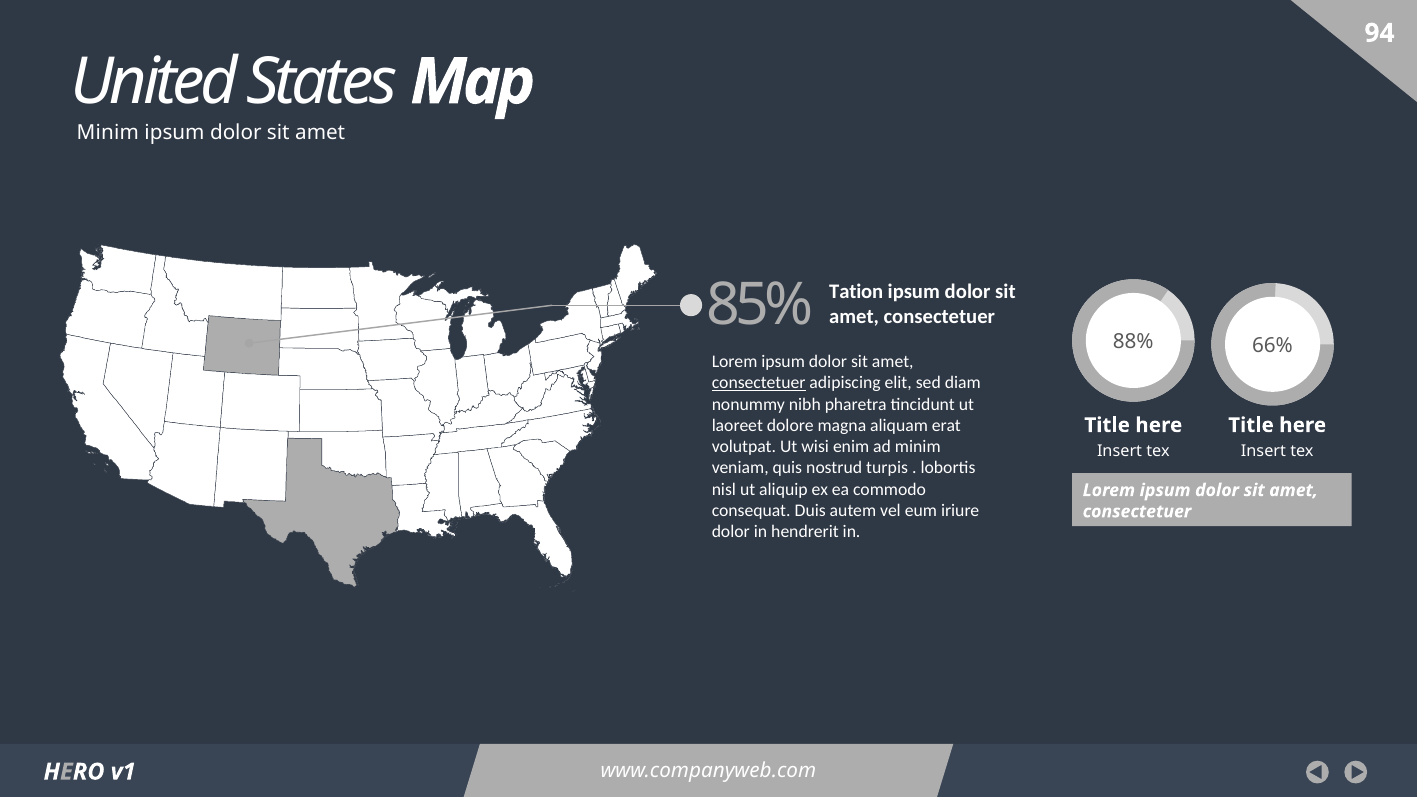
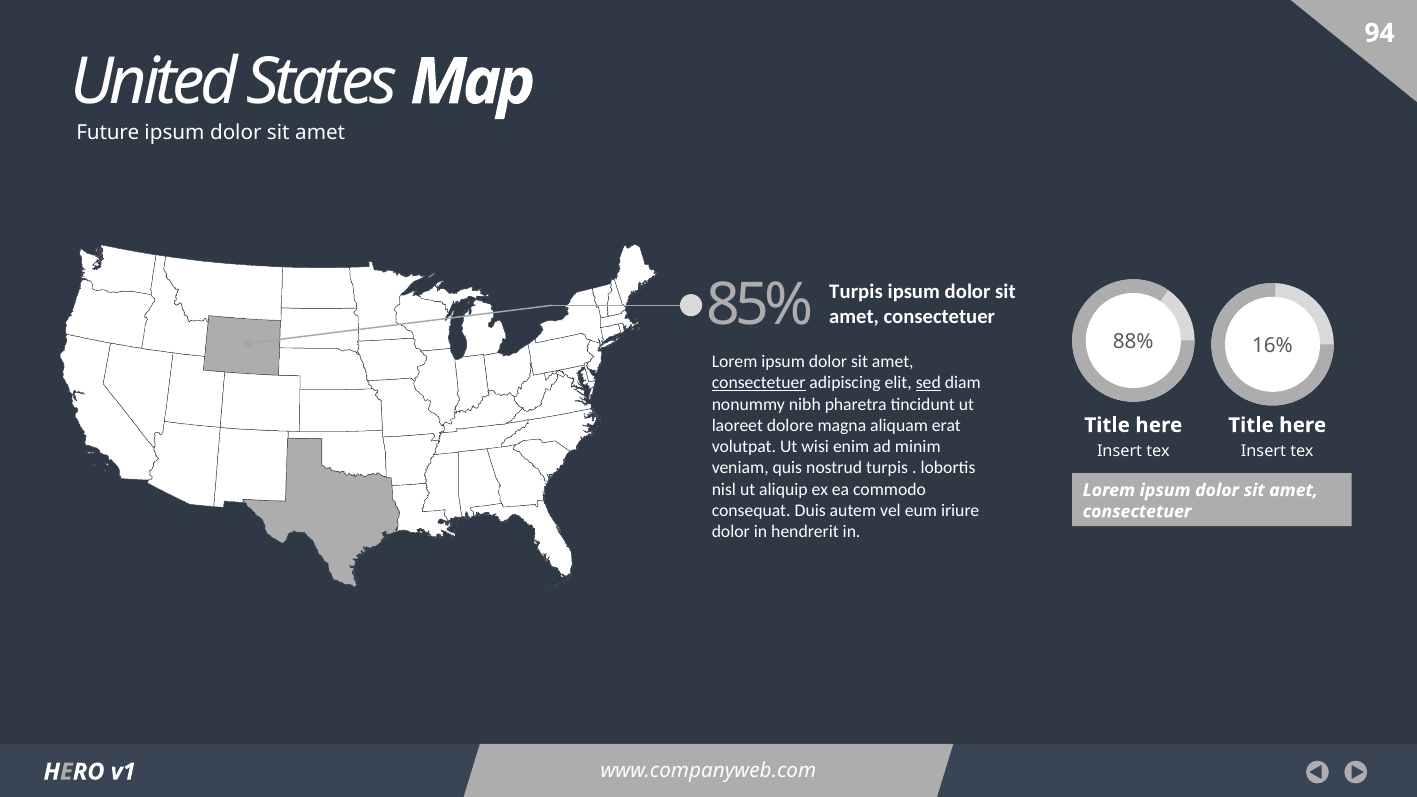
Minim at (108, 133): Minim -> Future
Tation at (856, 292): Tation -> Turpis
66%: 66% -> 16%
sed underline: none -> present
